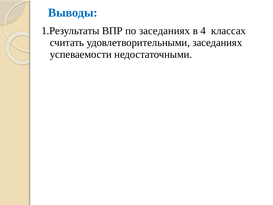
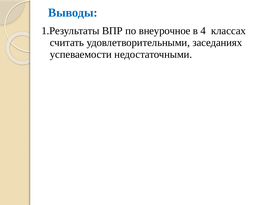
по заседаниях: заседаниях -> внеурочное
